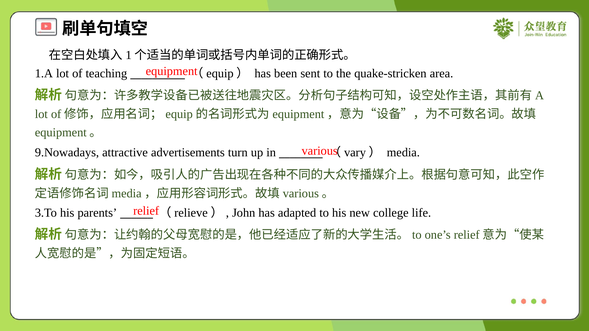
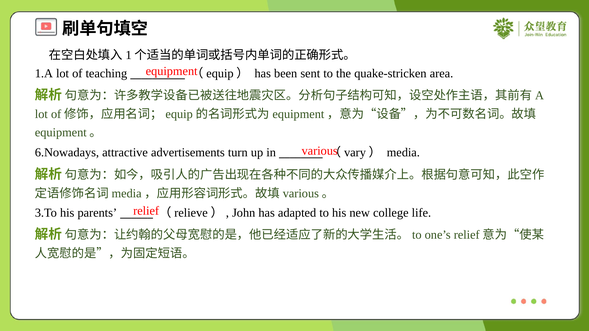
9.Nowadays: 9.Nowadays -> 6.Nowadays
